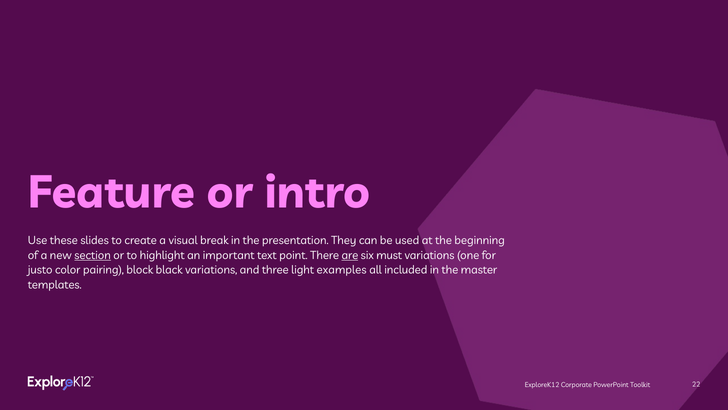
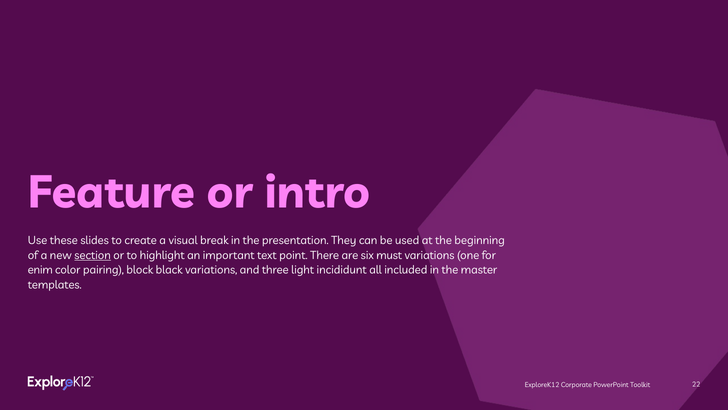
are underline: present -> none
justo: justo -> enim
examples: examples -> incididunt
